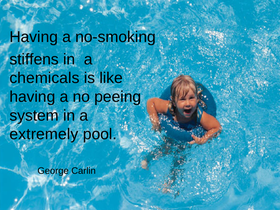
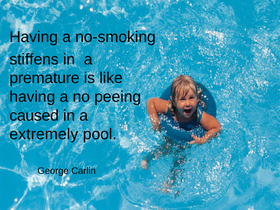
chemicals: chemicals -> premature
system: system -> caused
